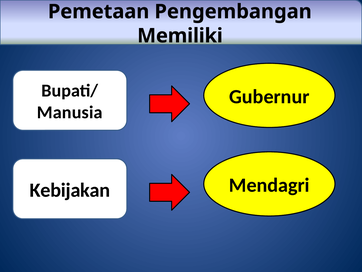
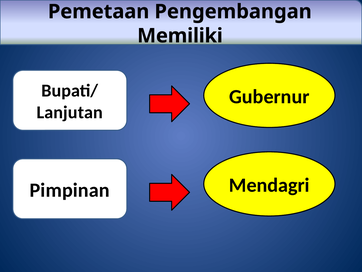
Manusia: Manusia -> Lanjutan
Kebijakan: Kebijakan -> Pimpinan
